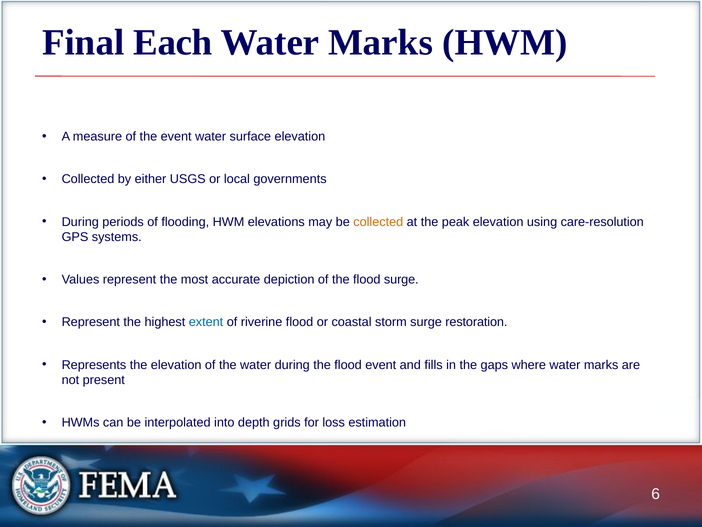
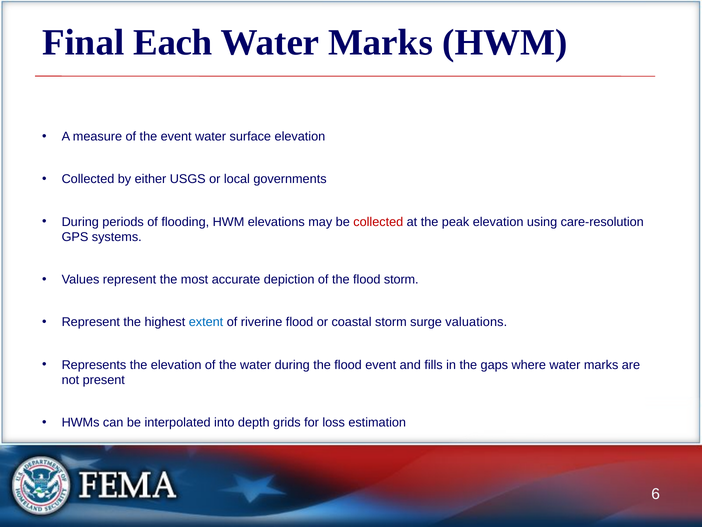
collected at (378, 222) colour: orange -> red
flood surge: surge -> storm
restoration: restoration -> valuations
